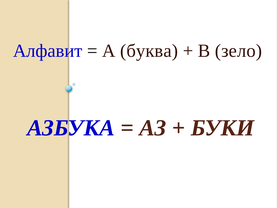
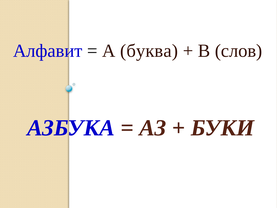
зело: зело -> слов
